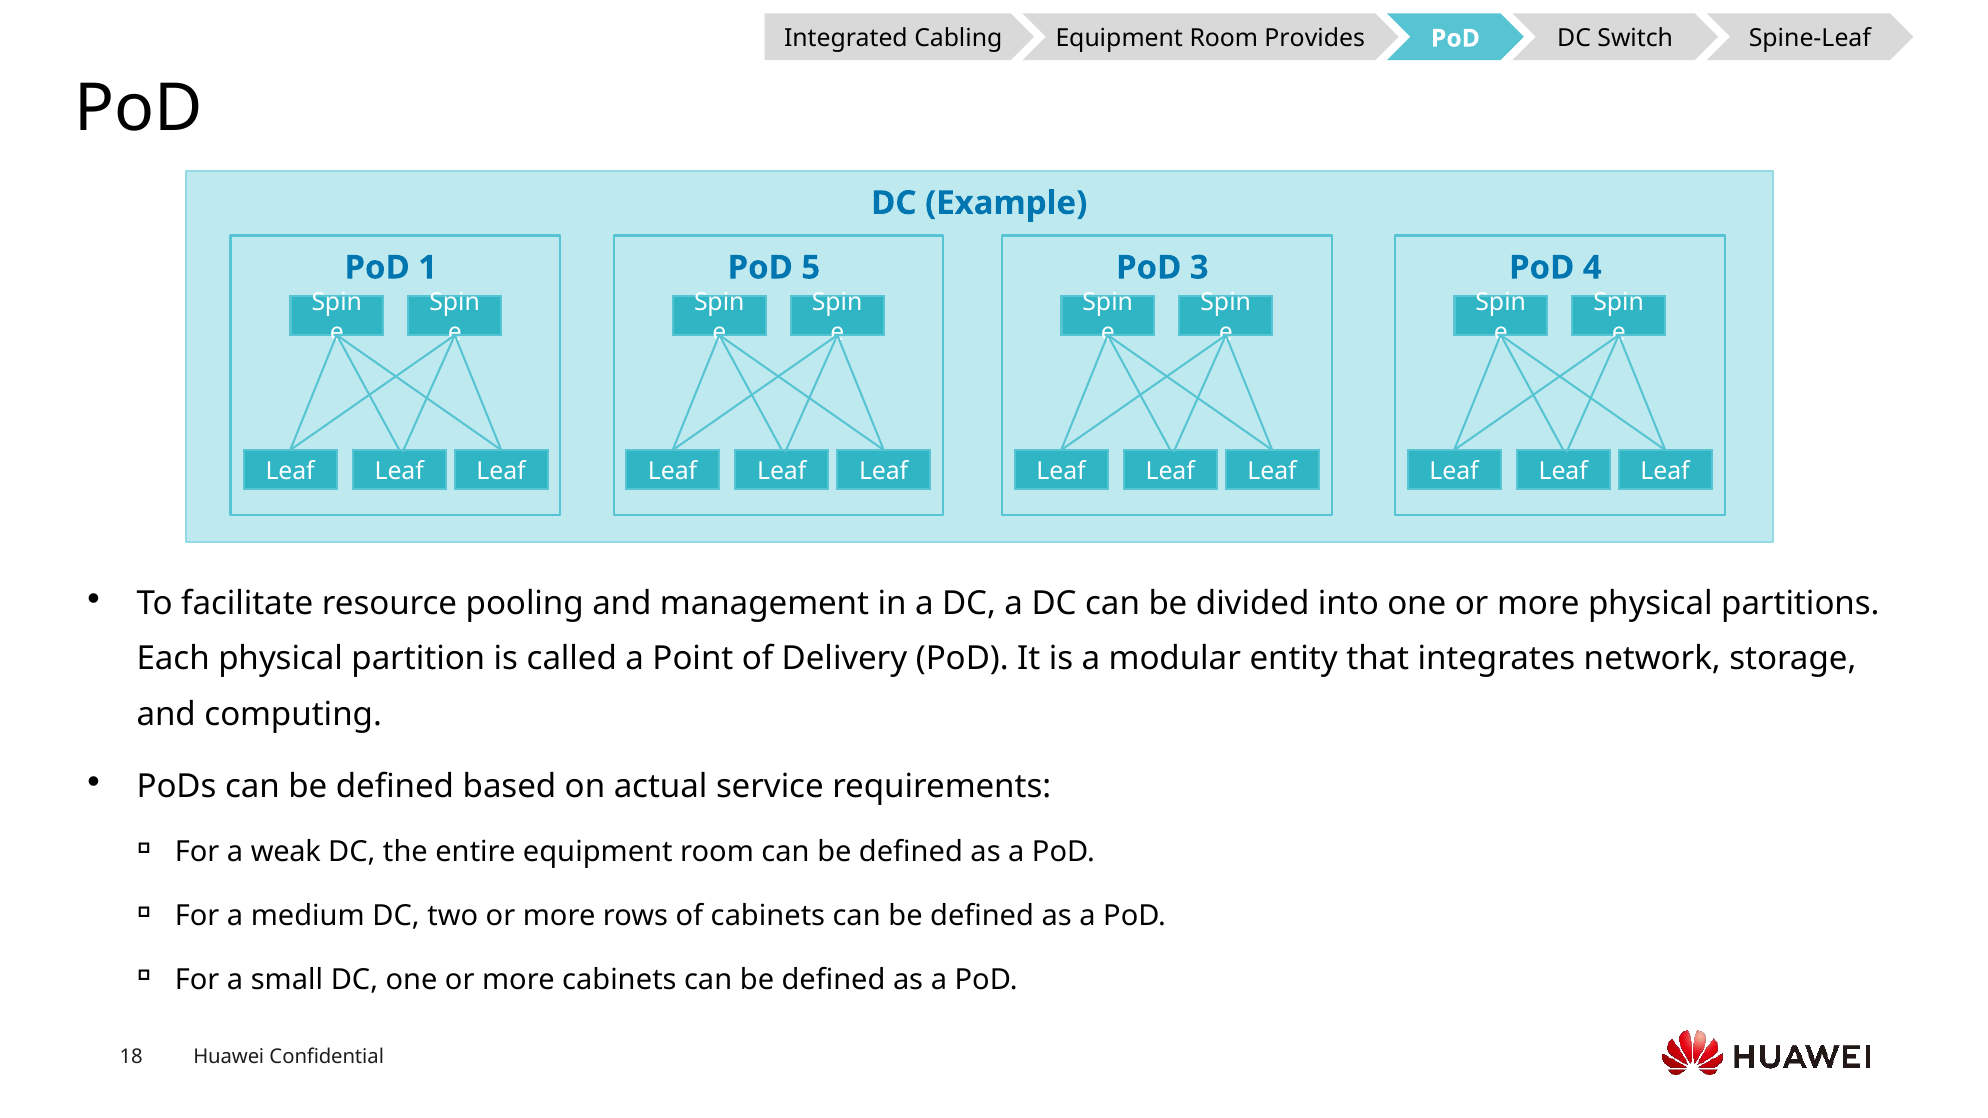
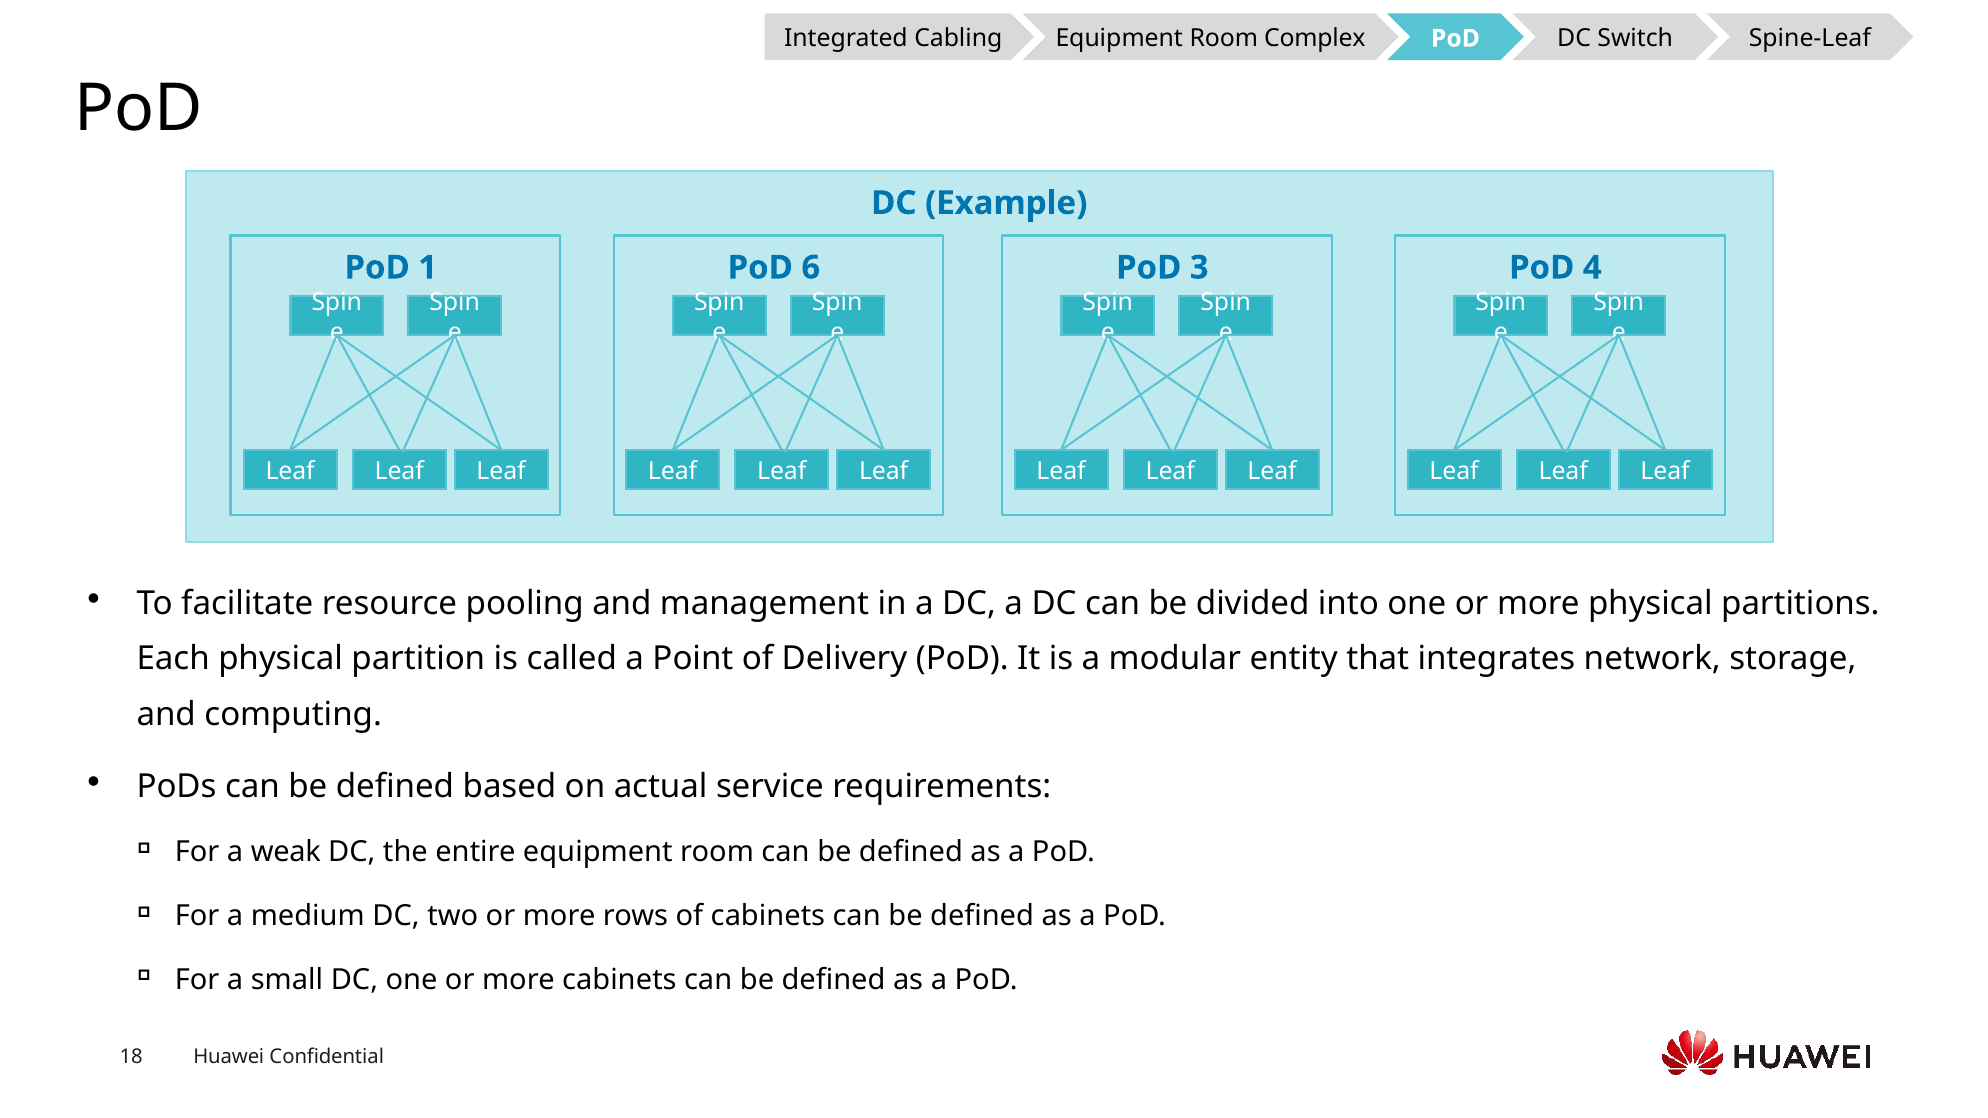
Provides: Provides -> Complex
5: 5 -> 6
